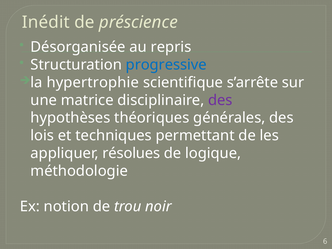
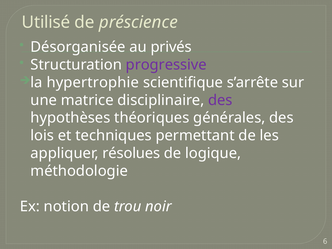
Inédit: Inédit -> Utilisé
repris: repris -> privés
progressive colour: blue -> purple
